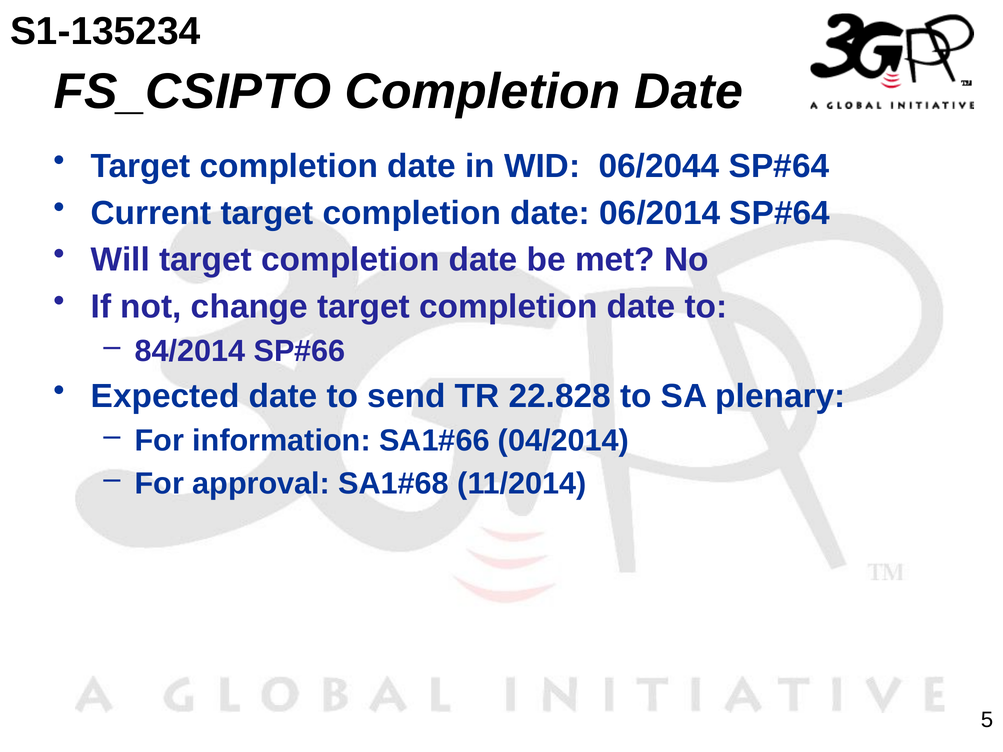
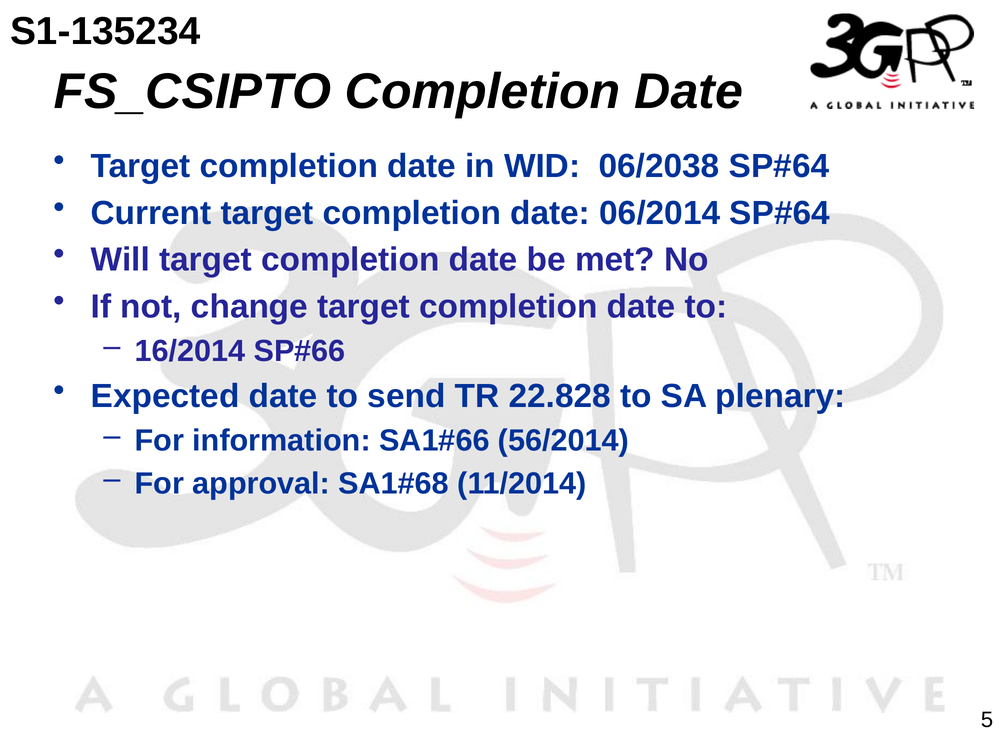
06/2044: 06/2044 -> 06/2038
84/2014: 84/2014 -> 16/2014
04/2014: 04/2014 -> 56/2014
